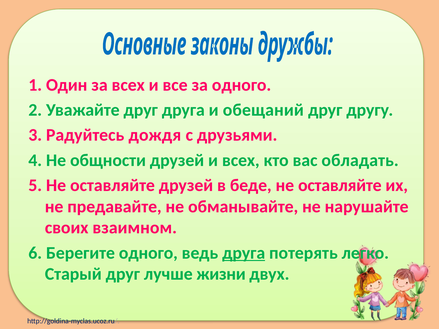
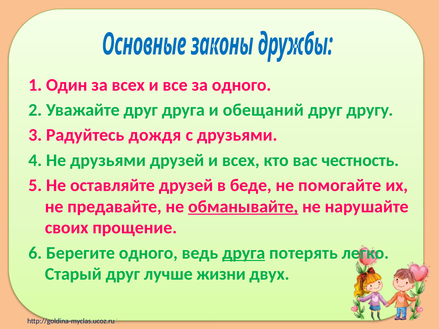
Не общности: общности -> друзьями
обладать: обладать -> честность
беде не оставляйте: оставляйте -> помогайте
обманывайте underline: none -> present
взаимном: взаимном -> прощение
